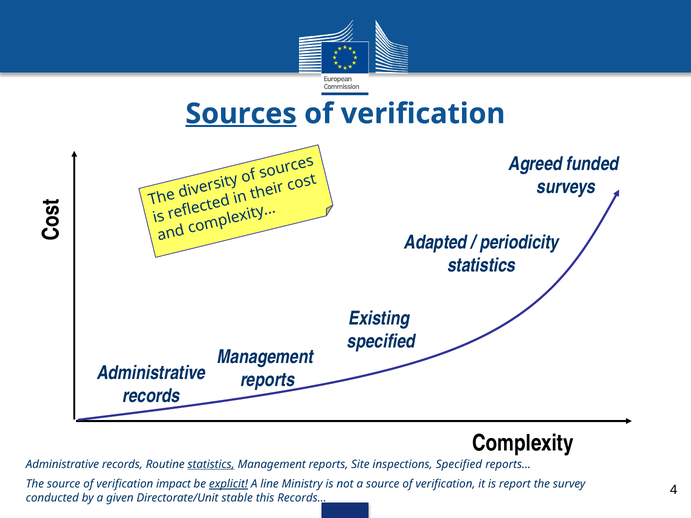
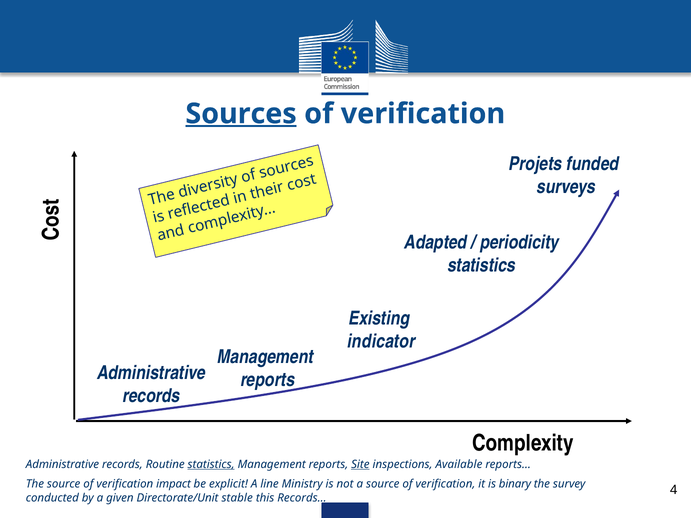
Agreed: Agreed -> Projets
specified at (381, 341): specified -> indicator
Site underline: none -> present
inspections Specified: Specified -> Available
explicit underline: present -> none
report: report -> binary
